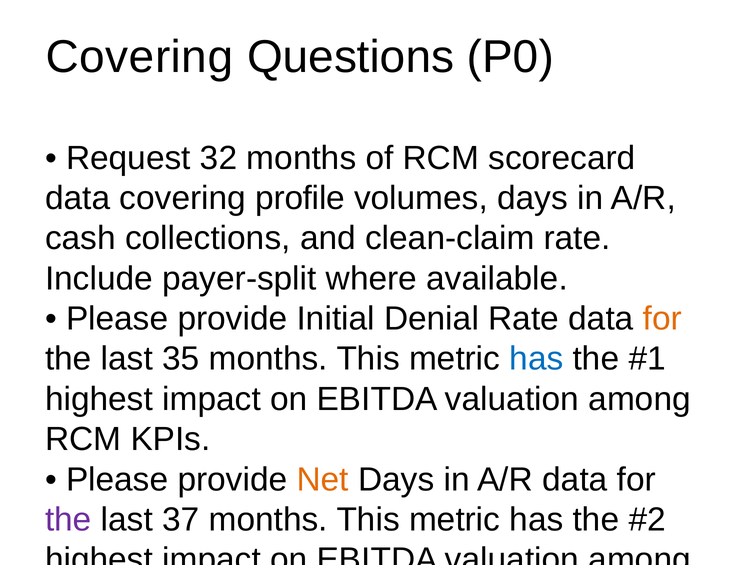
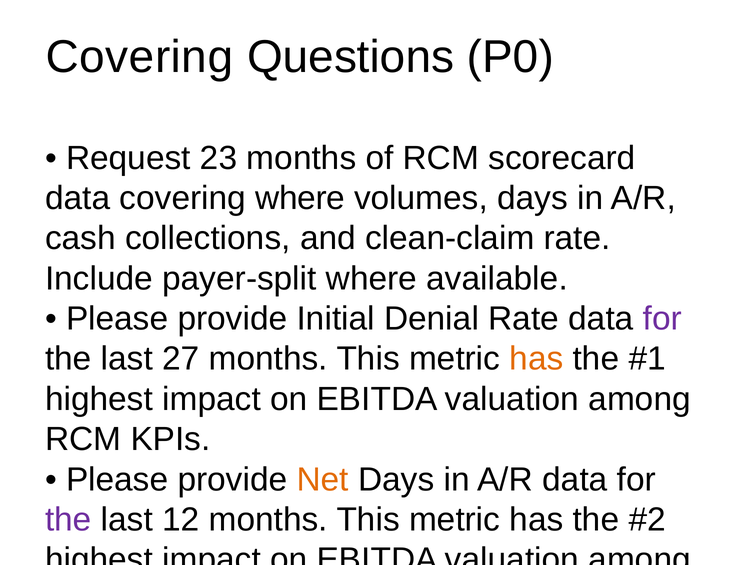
32: 32 -> 23
covering profile: profile -> where
for at (662, 319) colour: orange -> purple
35: 35 -> 27
has at (536, 359) colour: blue -> orange
37: 37 -> 12
